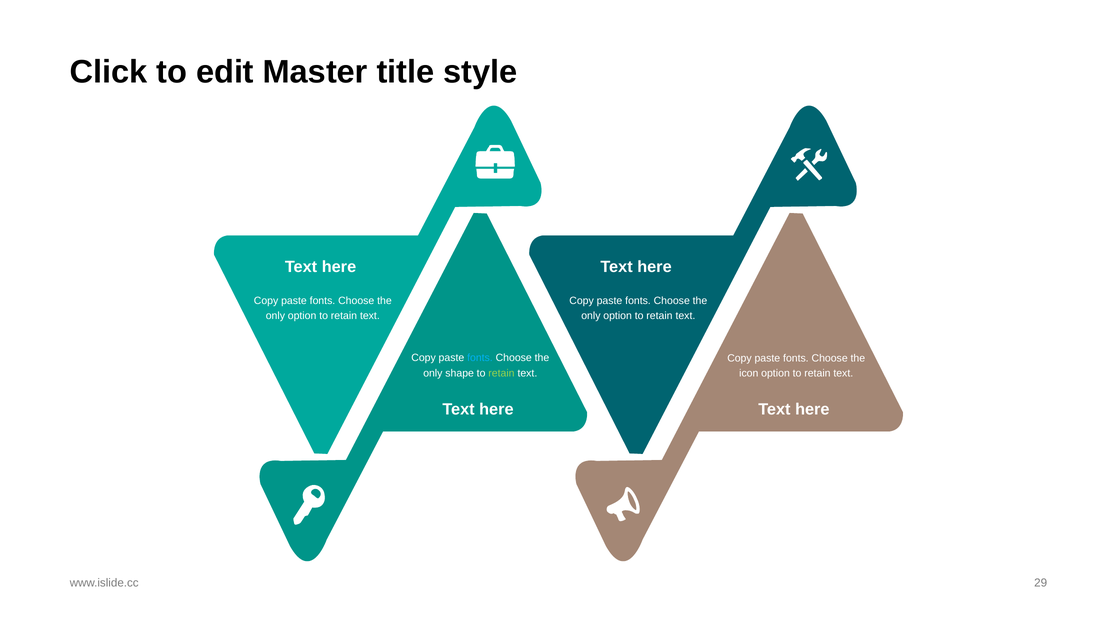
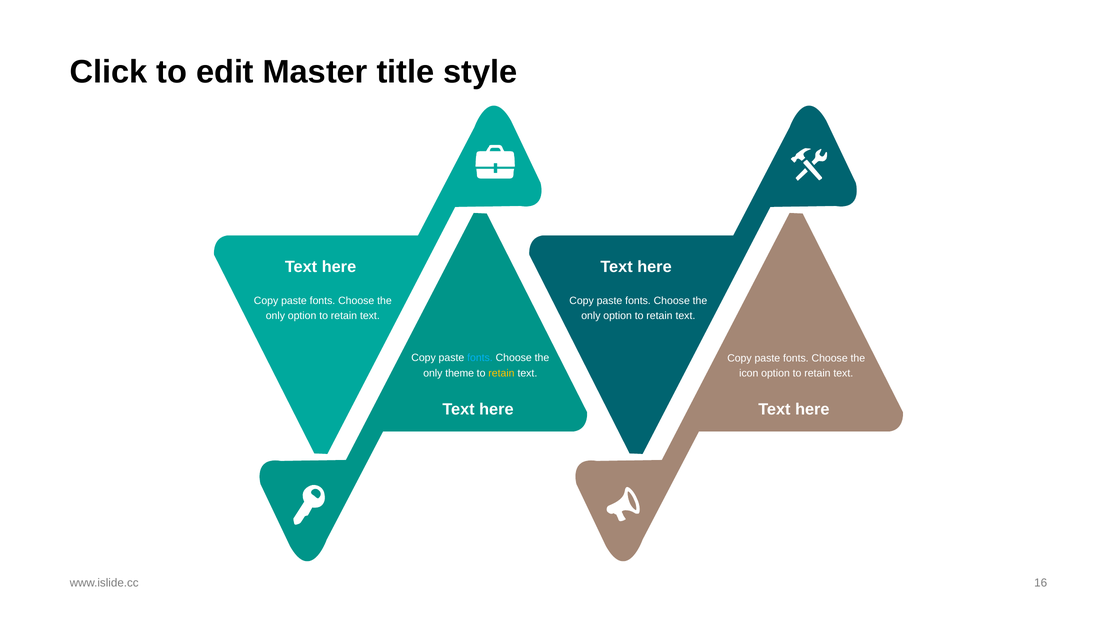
shape: shape -> theme
retain at (501, 373) colour: light green -> yellow
29: 29 -> 16
